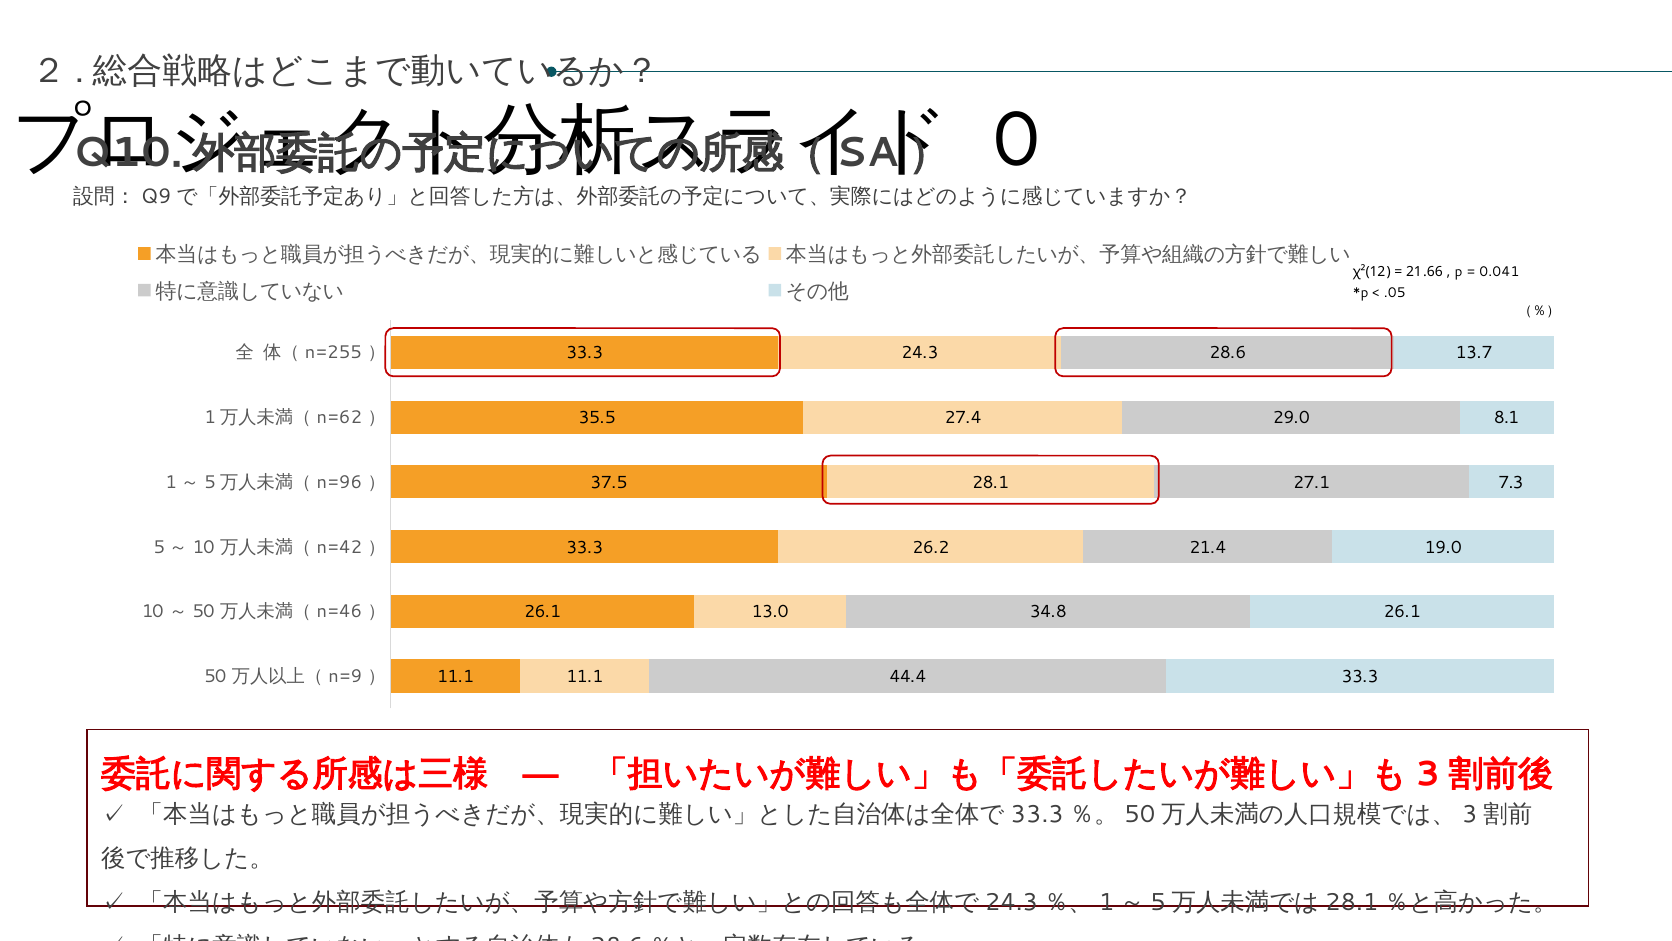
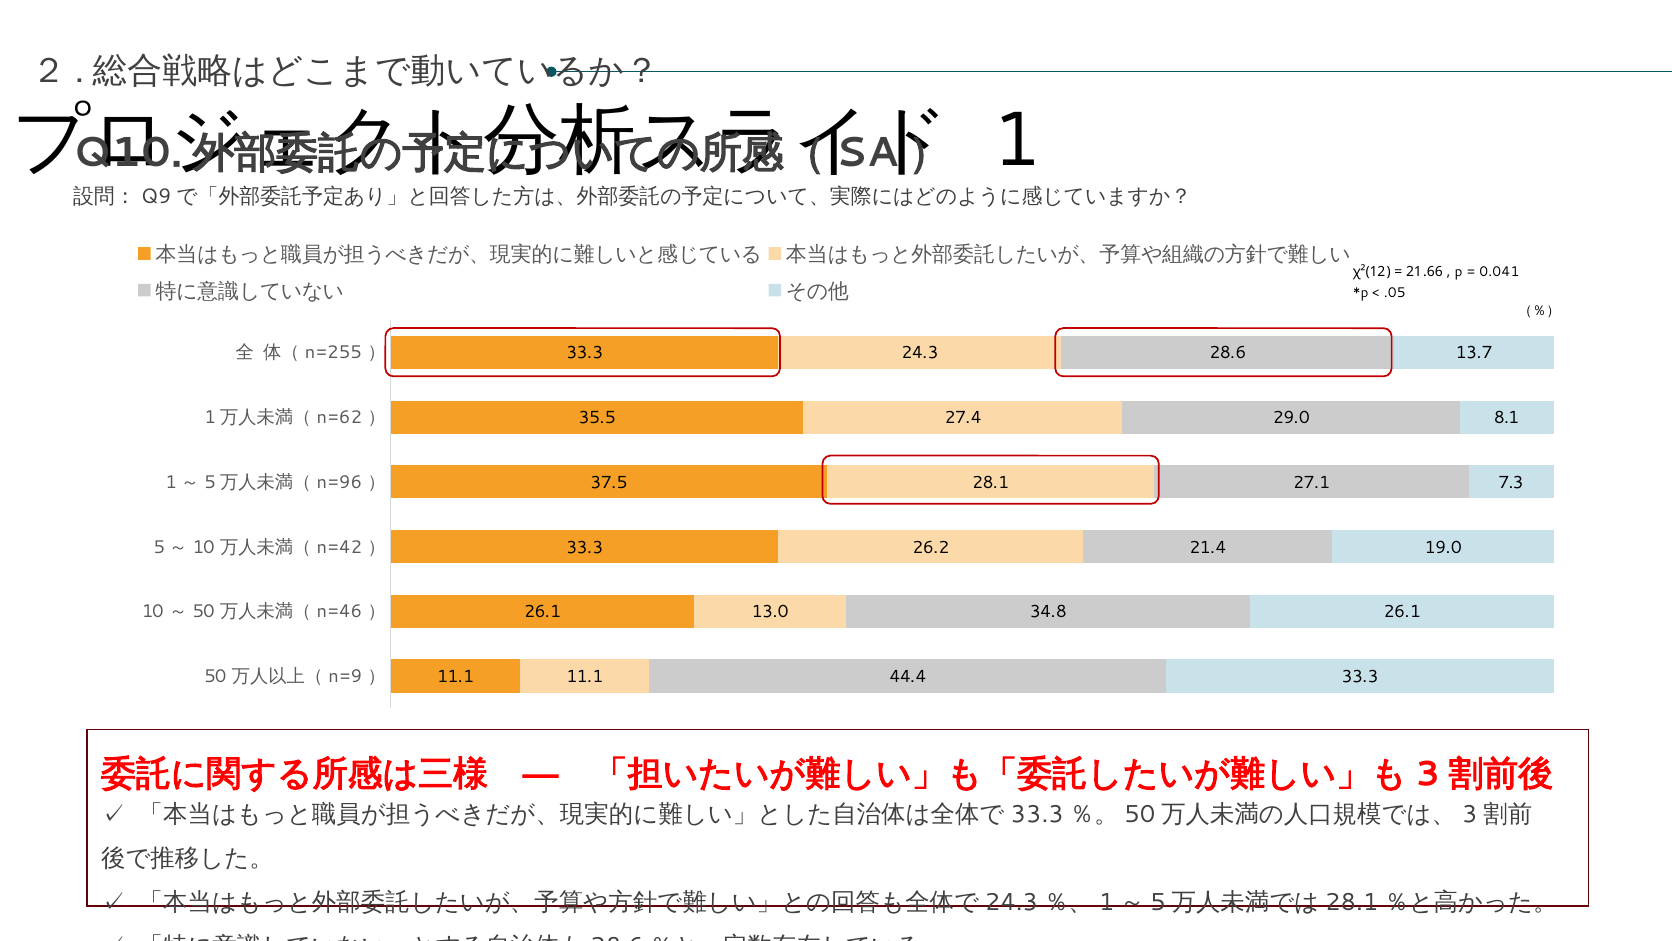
0: 0 -> 1
